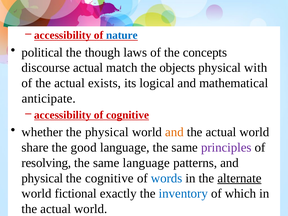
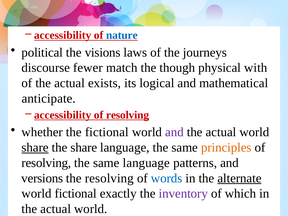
though: though -> visions
concepts: concepts -> journeys
discourse actual: actual -> fewer
objects: objects -> though
accessibility of cognitive: cognitive -> resolving
the physical: physical -> fictional
and at (174, 132) colour: orange -> purple
share at (35, 147) underline: none -> present
the good: good -> share
principles colour: purple -> orange
physical at (42, 178): physical -> versions
the cognitive: cognitive -> resolving
inventory colour: blue -> purple
